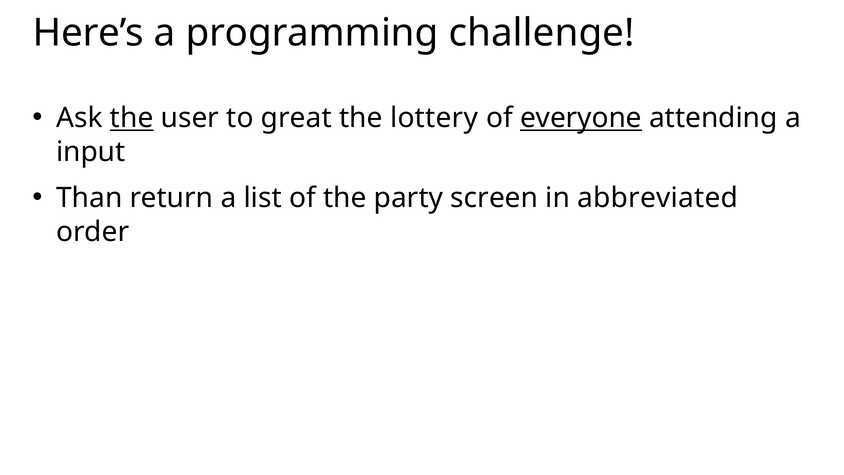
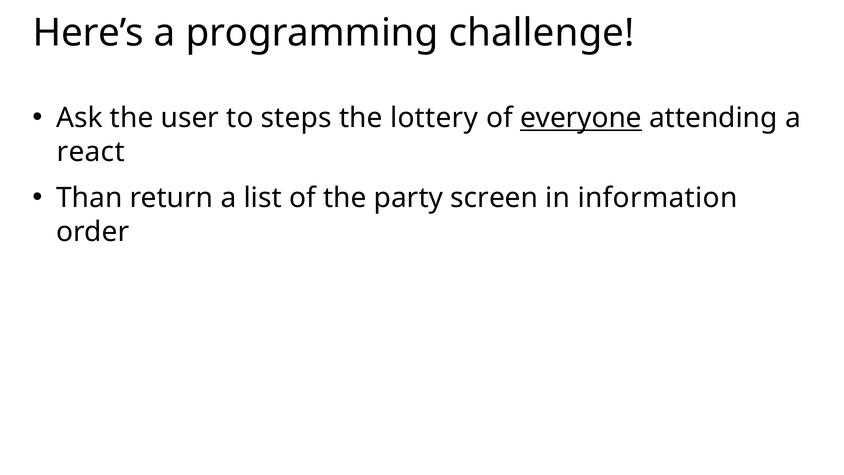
the at (132, 118) underline: present -> none
great: great -> steps
input: input -> react
abbreviated: abbreviated -> information
